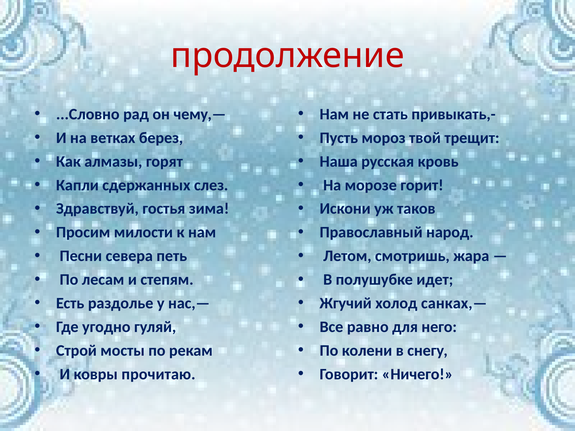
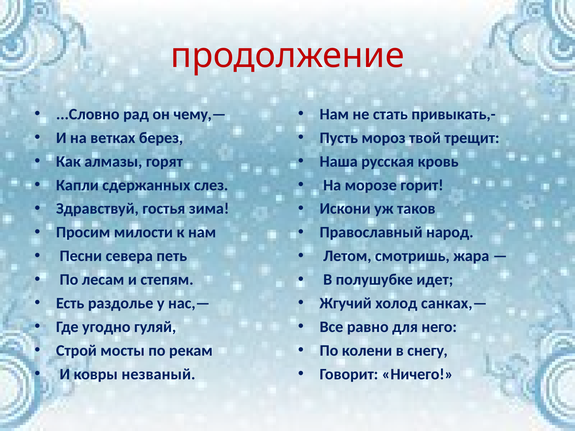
прочитаю: прочитаю -> незваный
